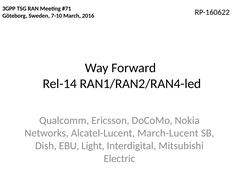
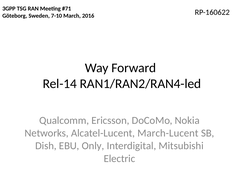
Light: Light -> Only
